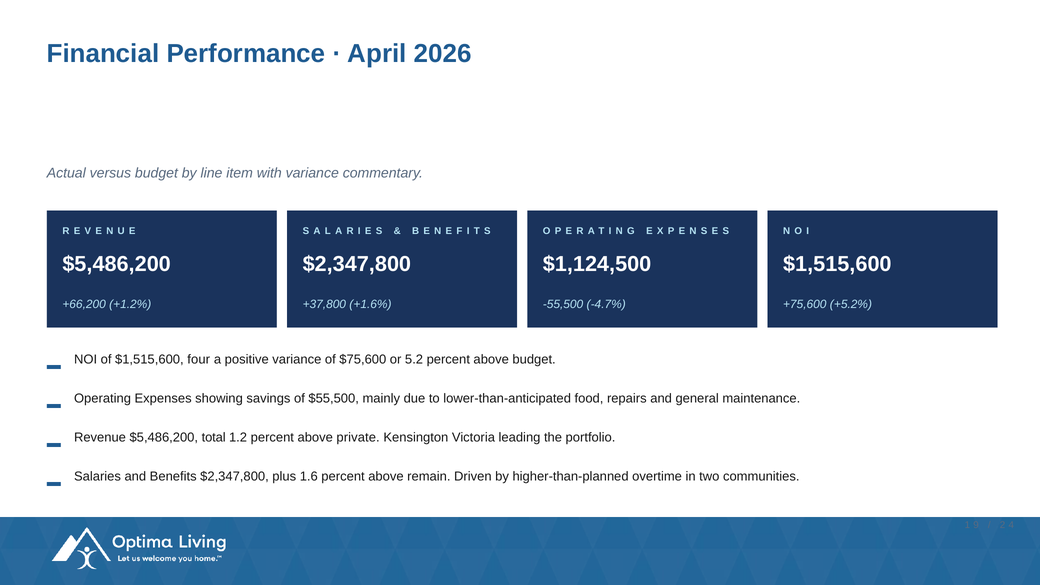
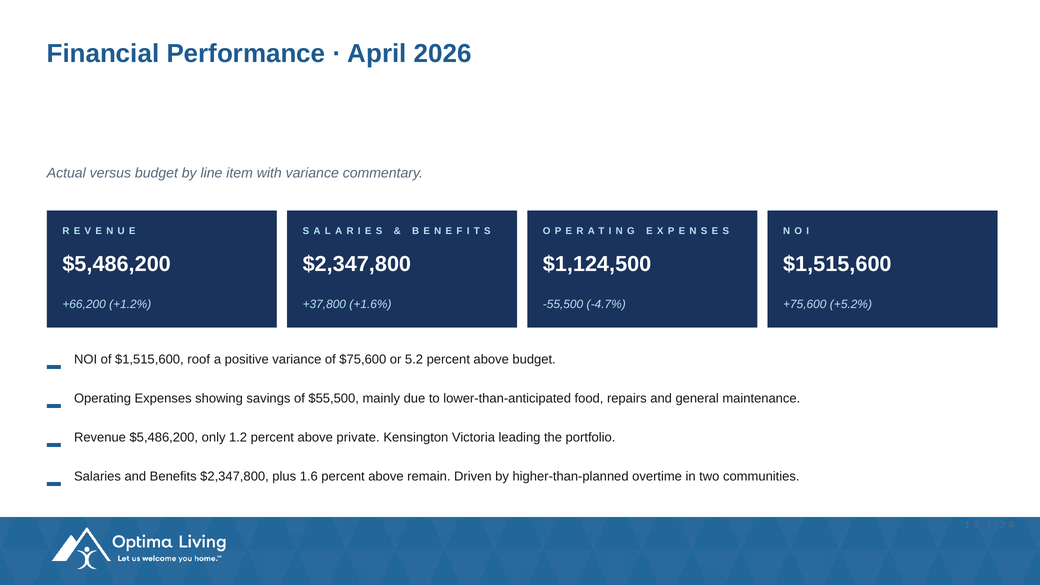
four: four -> roof
total: total -> only
